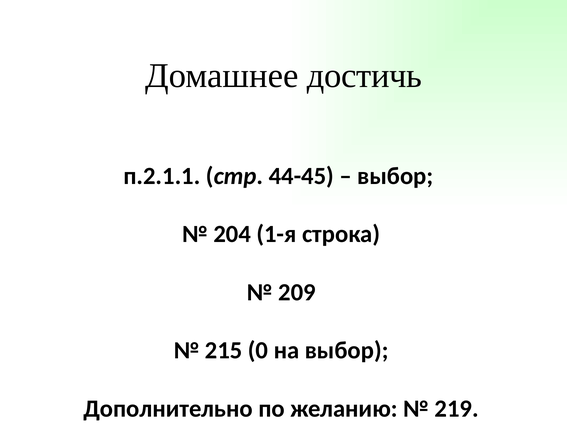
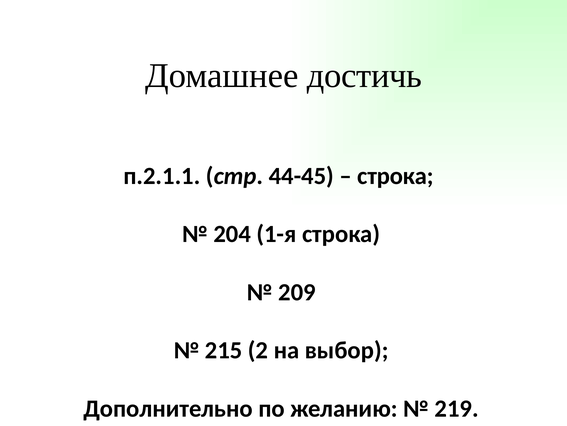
выбор at (395, 176): выбор -> строка
0: 0 -> 2
